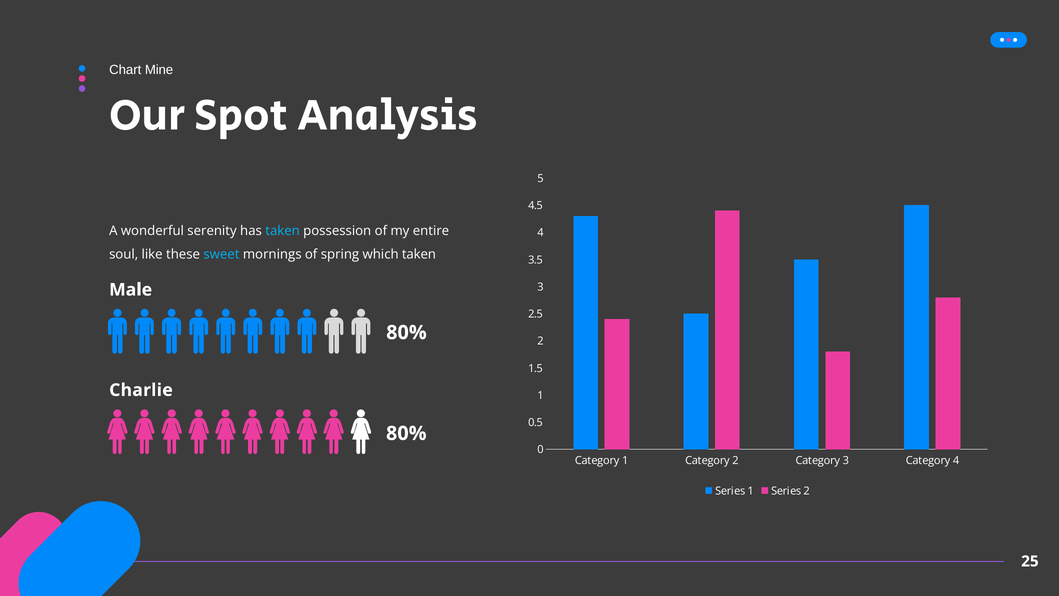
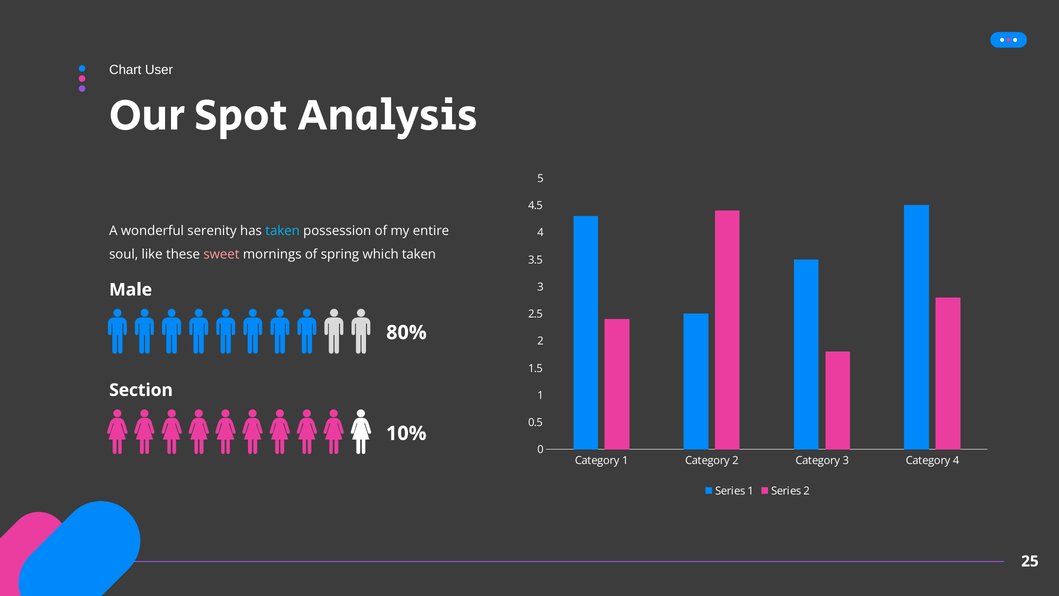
Mine: Mine -> User
sweet colour: light blue -> pink
Charlie: Charlie -> Section
80% at (406, 433): 80% -> 10%
